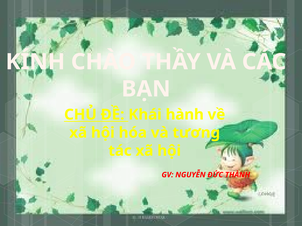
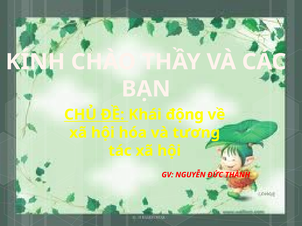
hành: hành -> động
